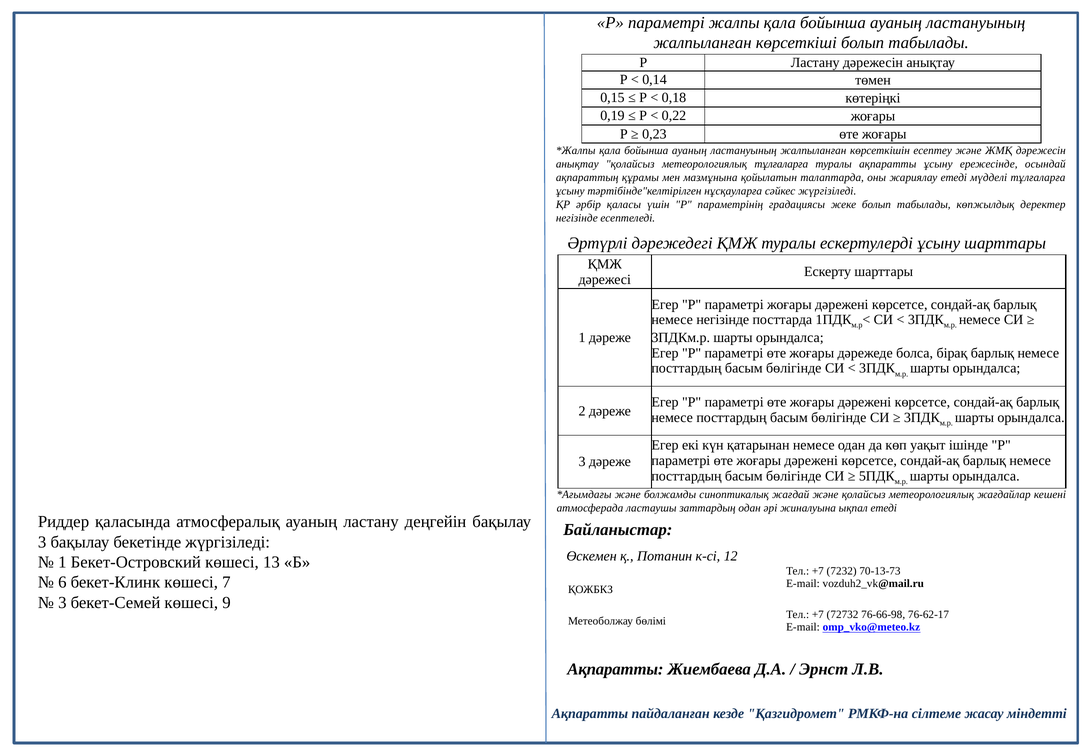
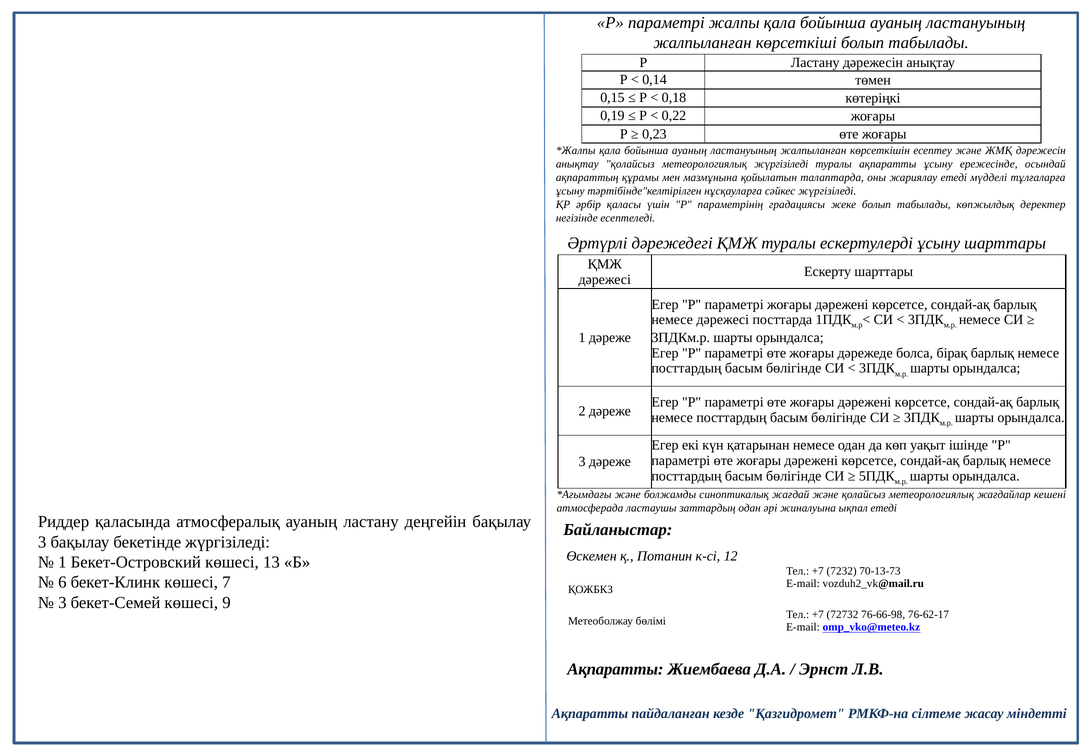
метеорологиялық тұлғаларға: тұлғаларға -> жүргізіледі
немесе негізінде: негізінде -> дәрежесі
